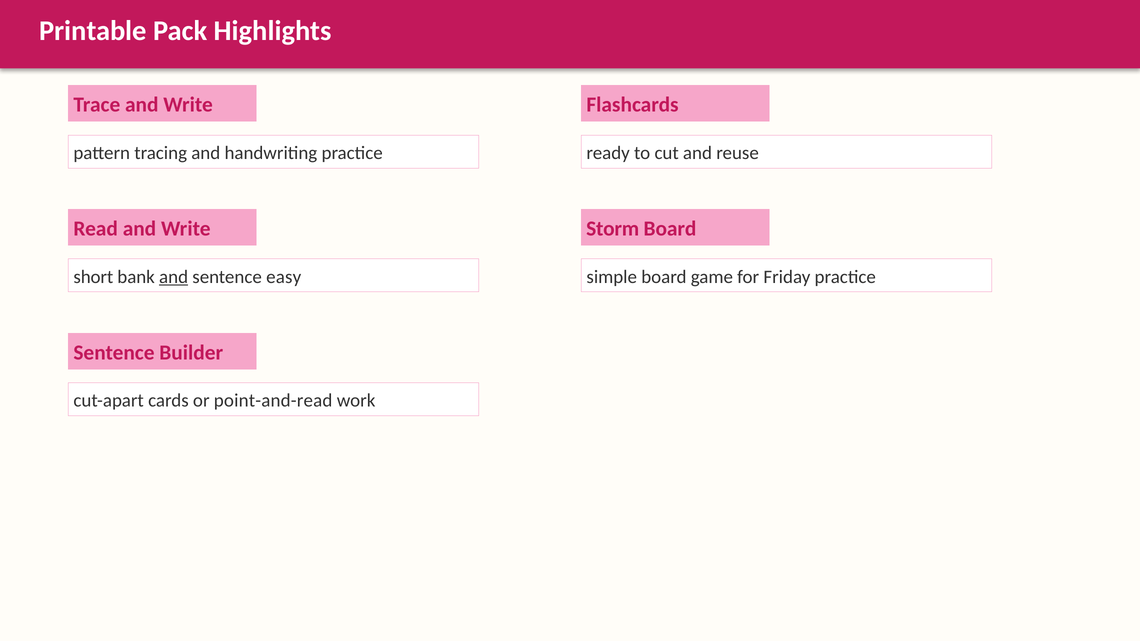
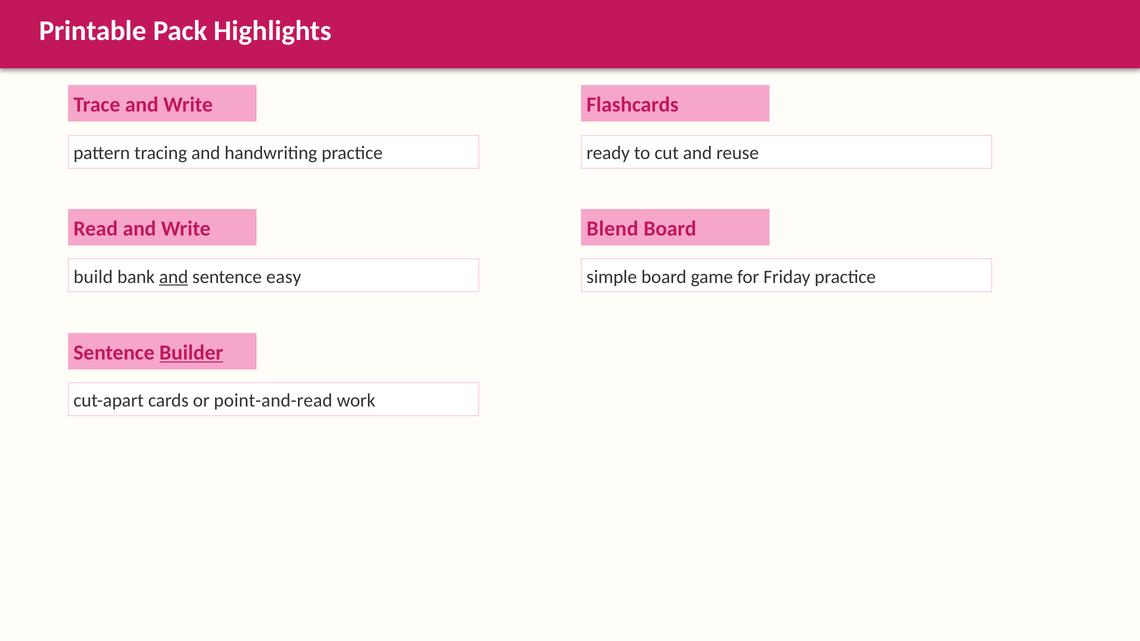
Storm: Storm -> Blend
short: short -> build
Builder underline: none -> present
